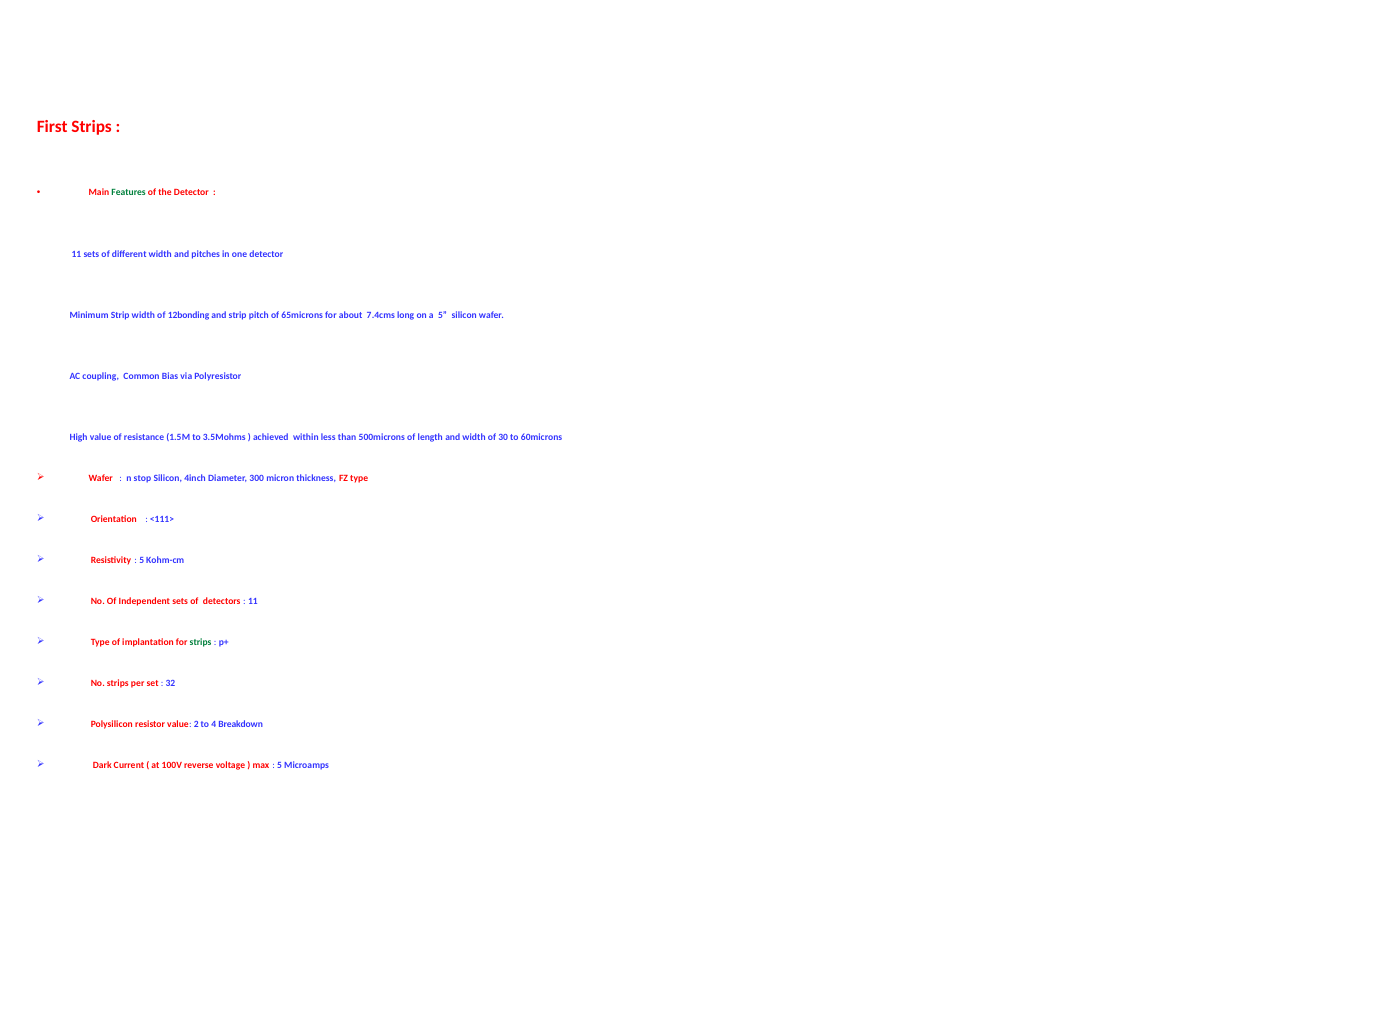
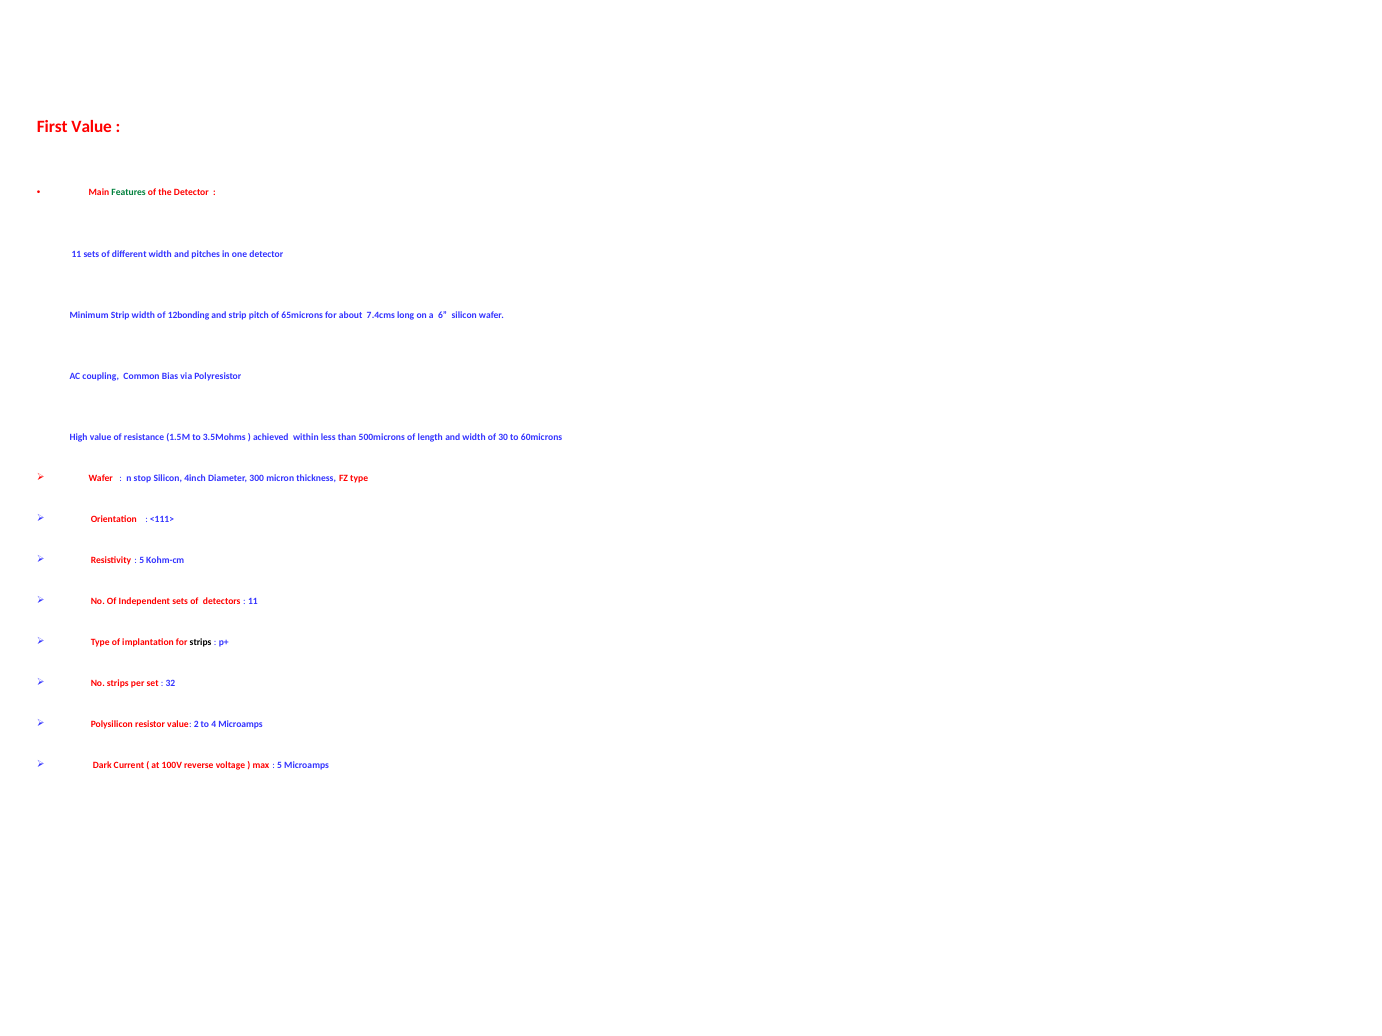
First Strips: Strips -> Value
a 5: 5 -> 6
strips at (201, 643) colour: green -> black
4 Breakdown: Breakdown -> Microamps
